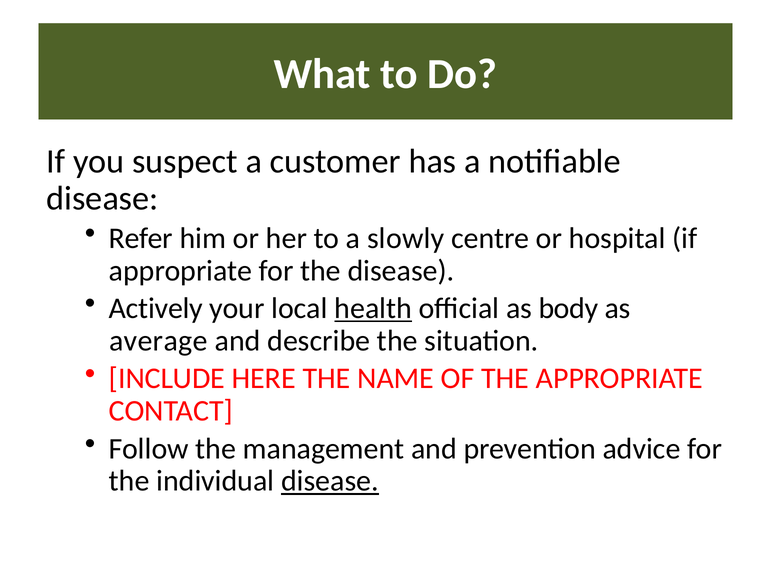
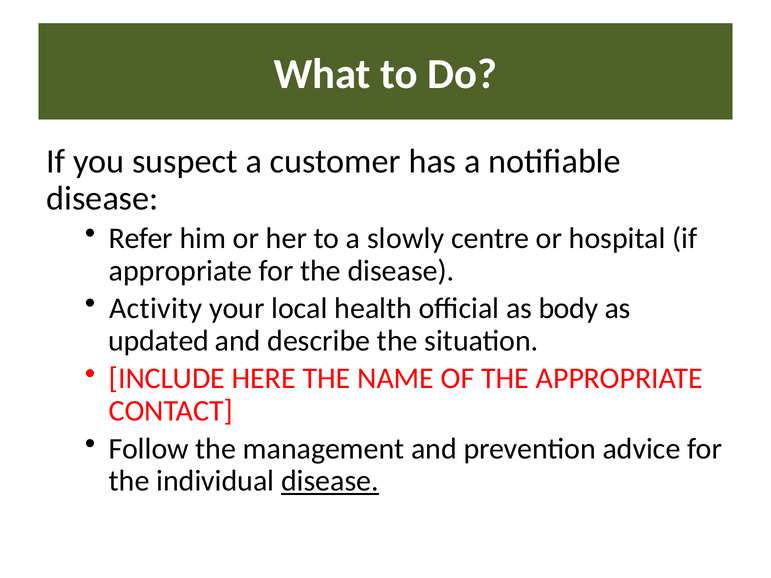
Actively: Actively -> Activity
health underline: present -> none
average: average -> updated
